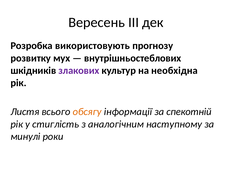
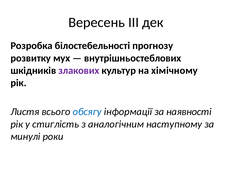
використовують: використовують -> білостебельності
необхідна: необхідна -> хімічному
обсягу colour: orange -> blue
спекотній: спекотній -> наявності
